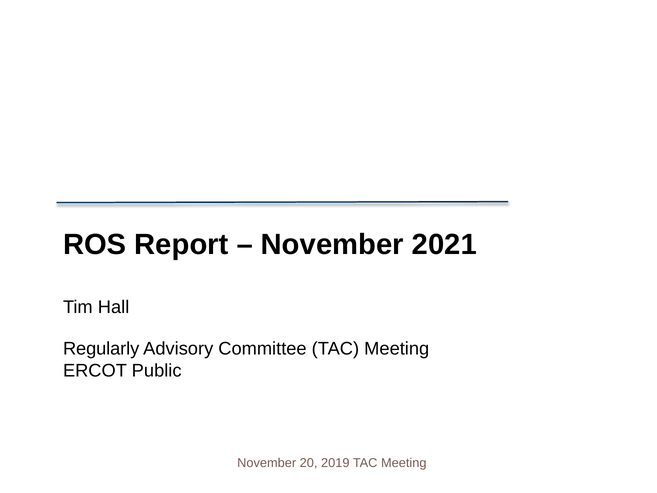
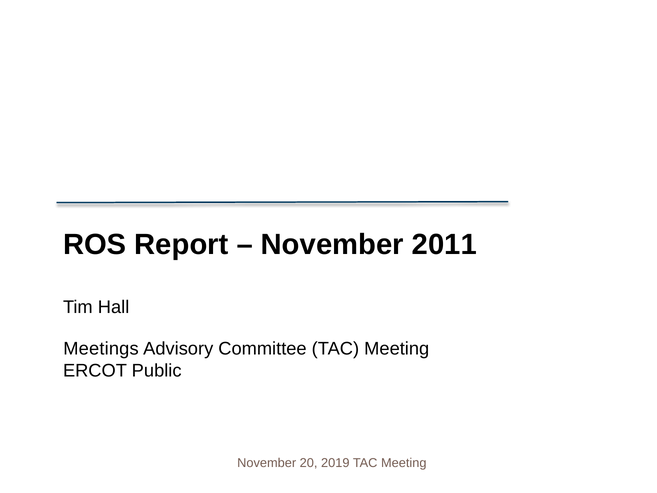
2021: 2021 -> 2011
Regularly: Regularly -> Meetings
